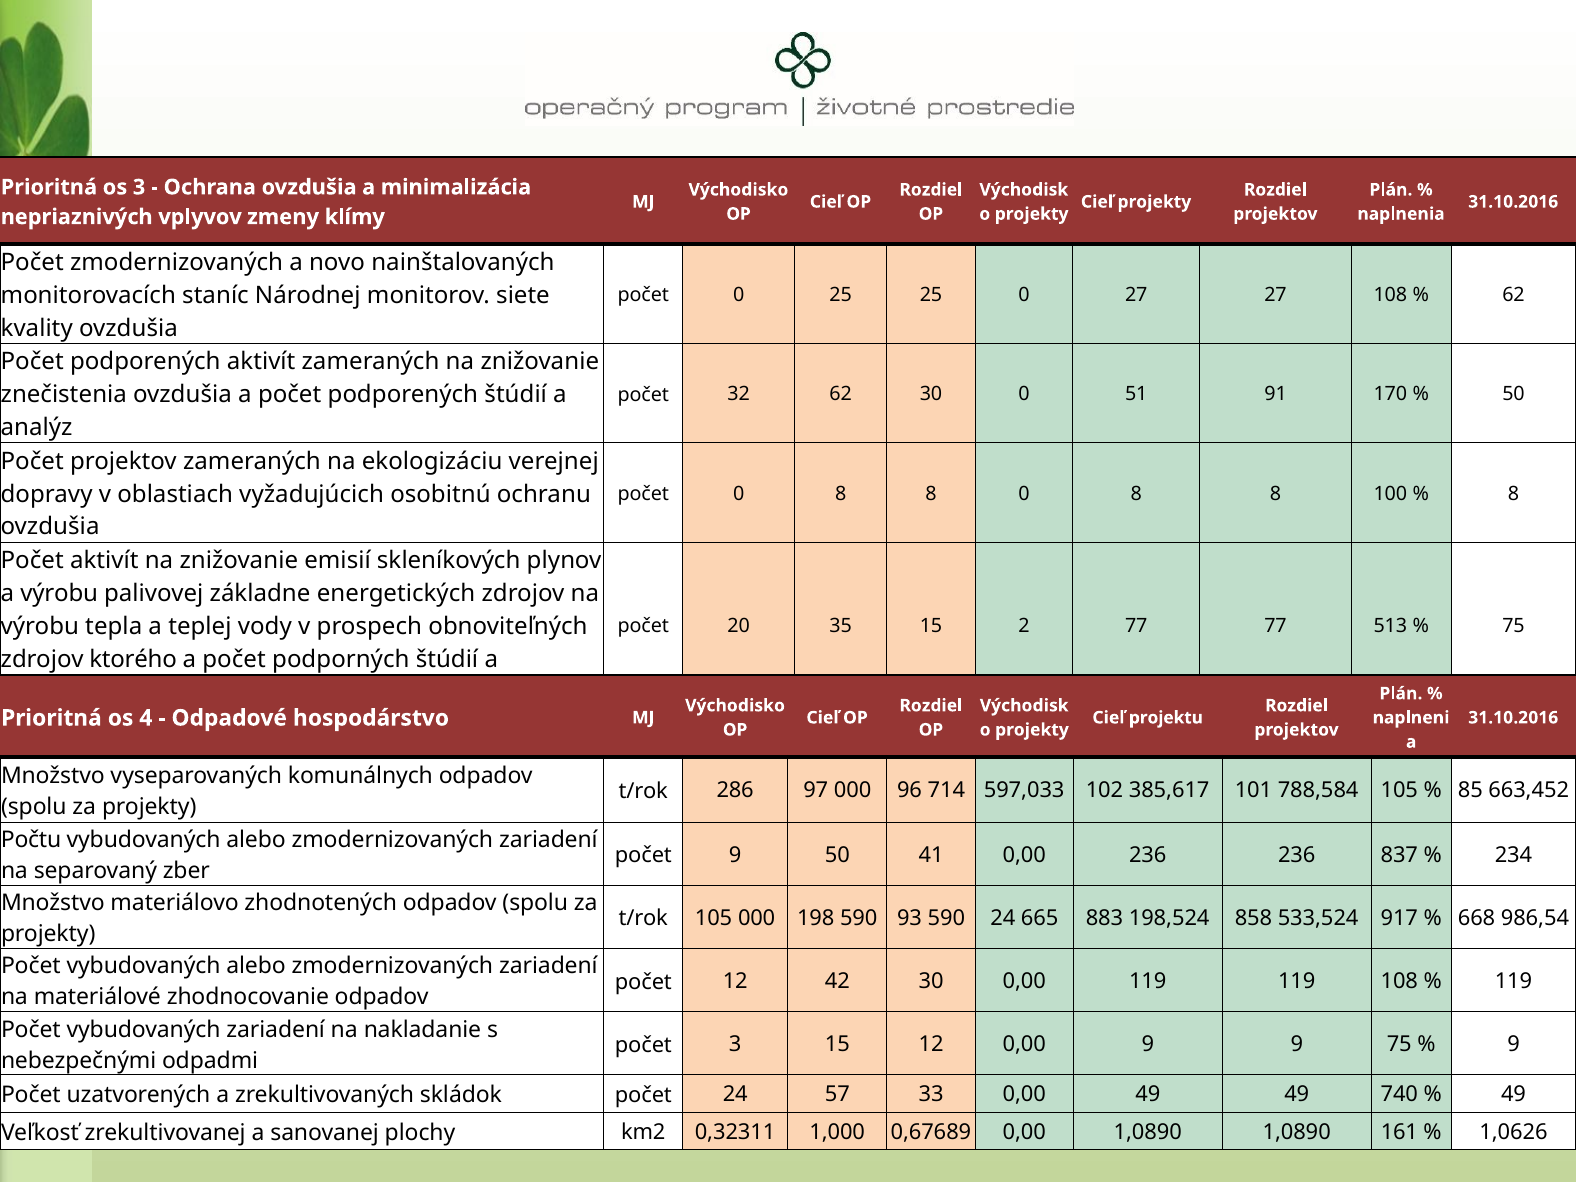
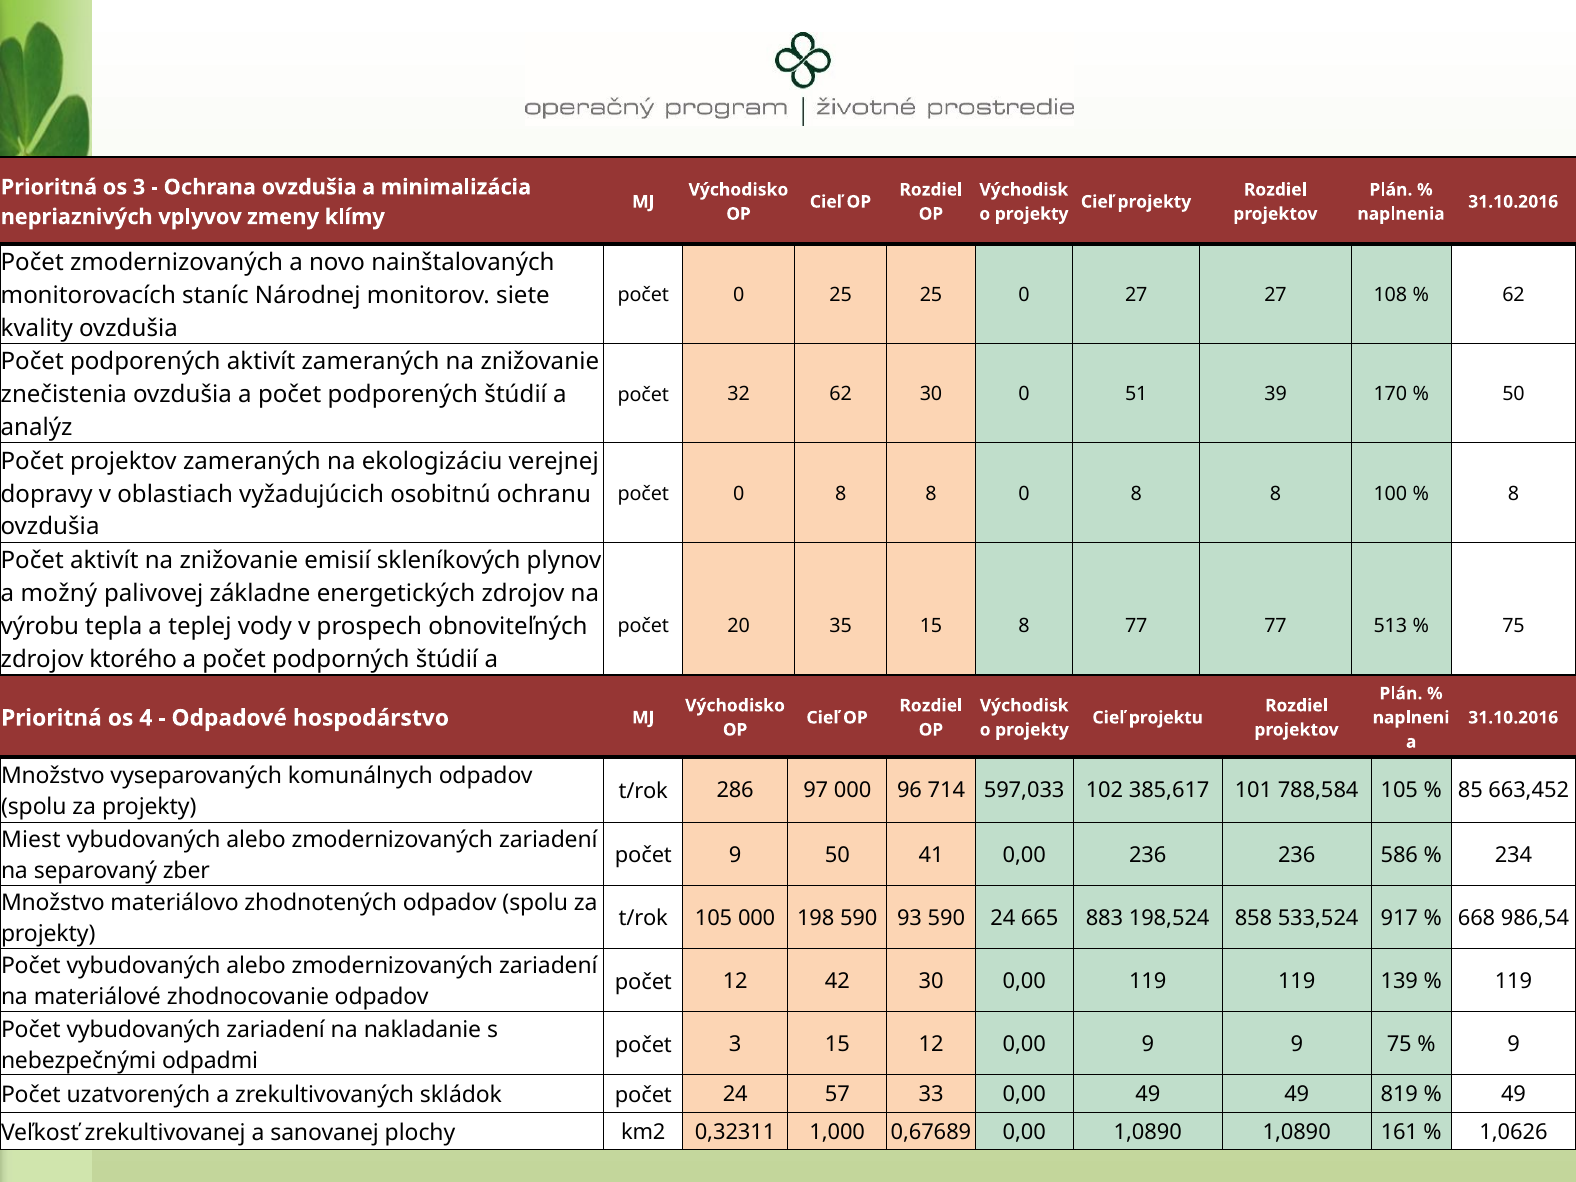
91: 91 -> 39
a výrobu: výrobu -> možný
15 2: 2 -> 8
Počtu: Počtu -> Miest
837: 837 -> 586
119 108: 108 -> 139
740: 740 -> 819
